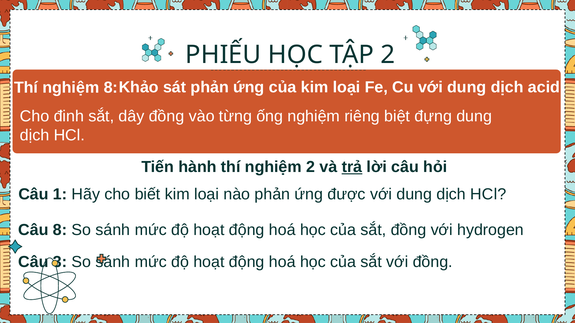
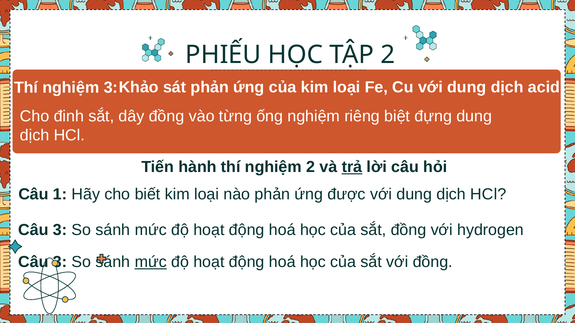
nghiệm 8: 8 -> 3
8 at (60, 230): 8 -> 3
mức at (151, 262) underline: none -> present
